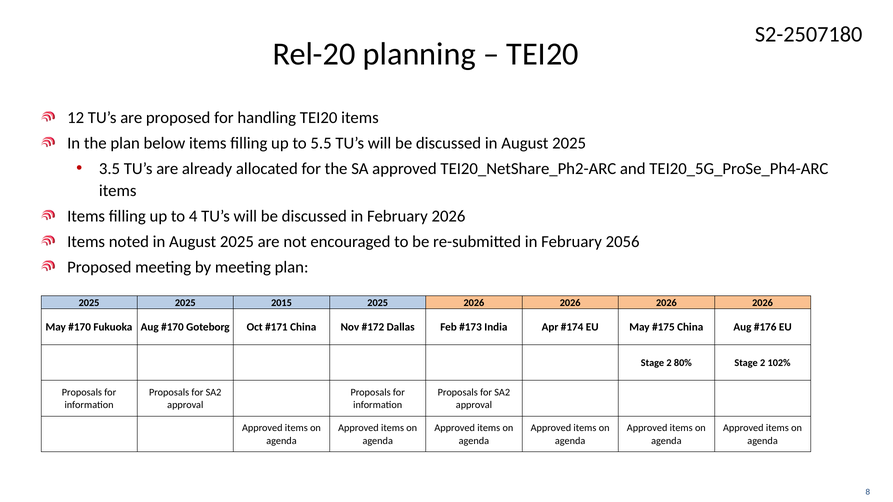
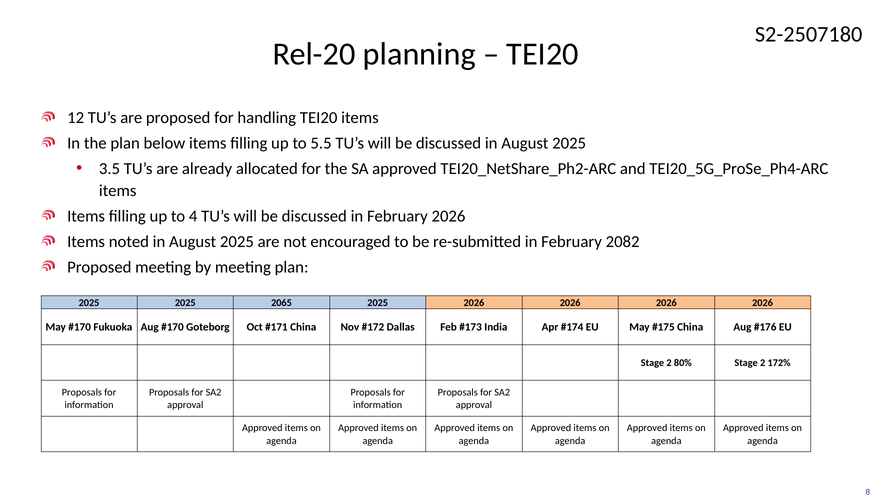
2056: 2056 -> 2082
2015: 2015 -> 2065
102%: 102% -> 172%
